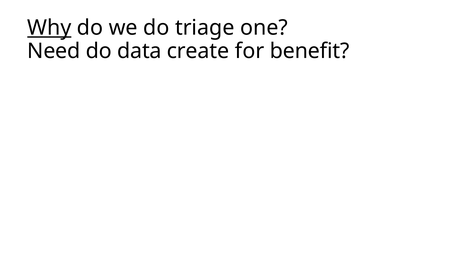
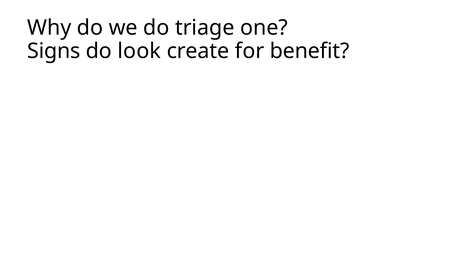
Why underline: present -> none
Need: Need -> Signs
data: data -> look
